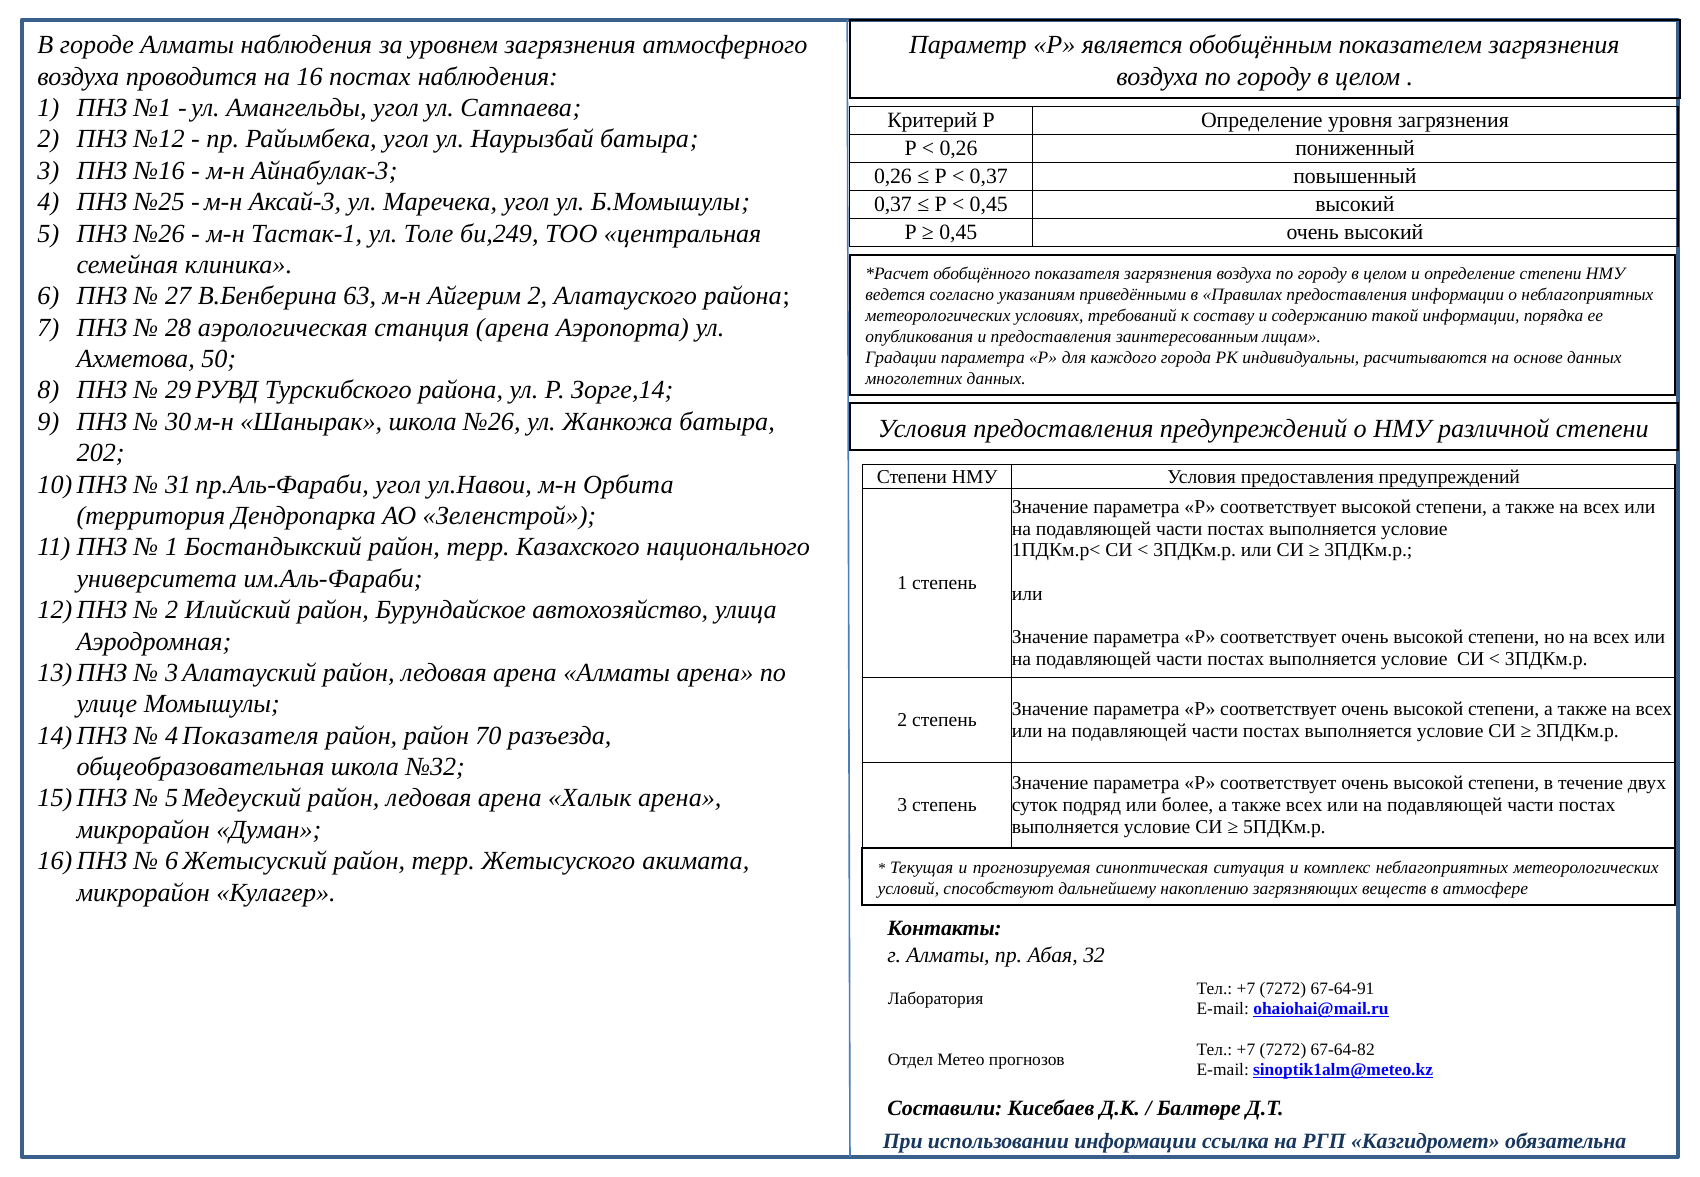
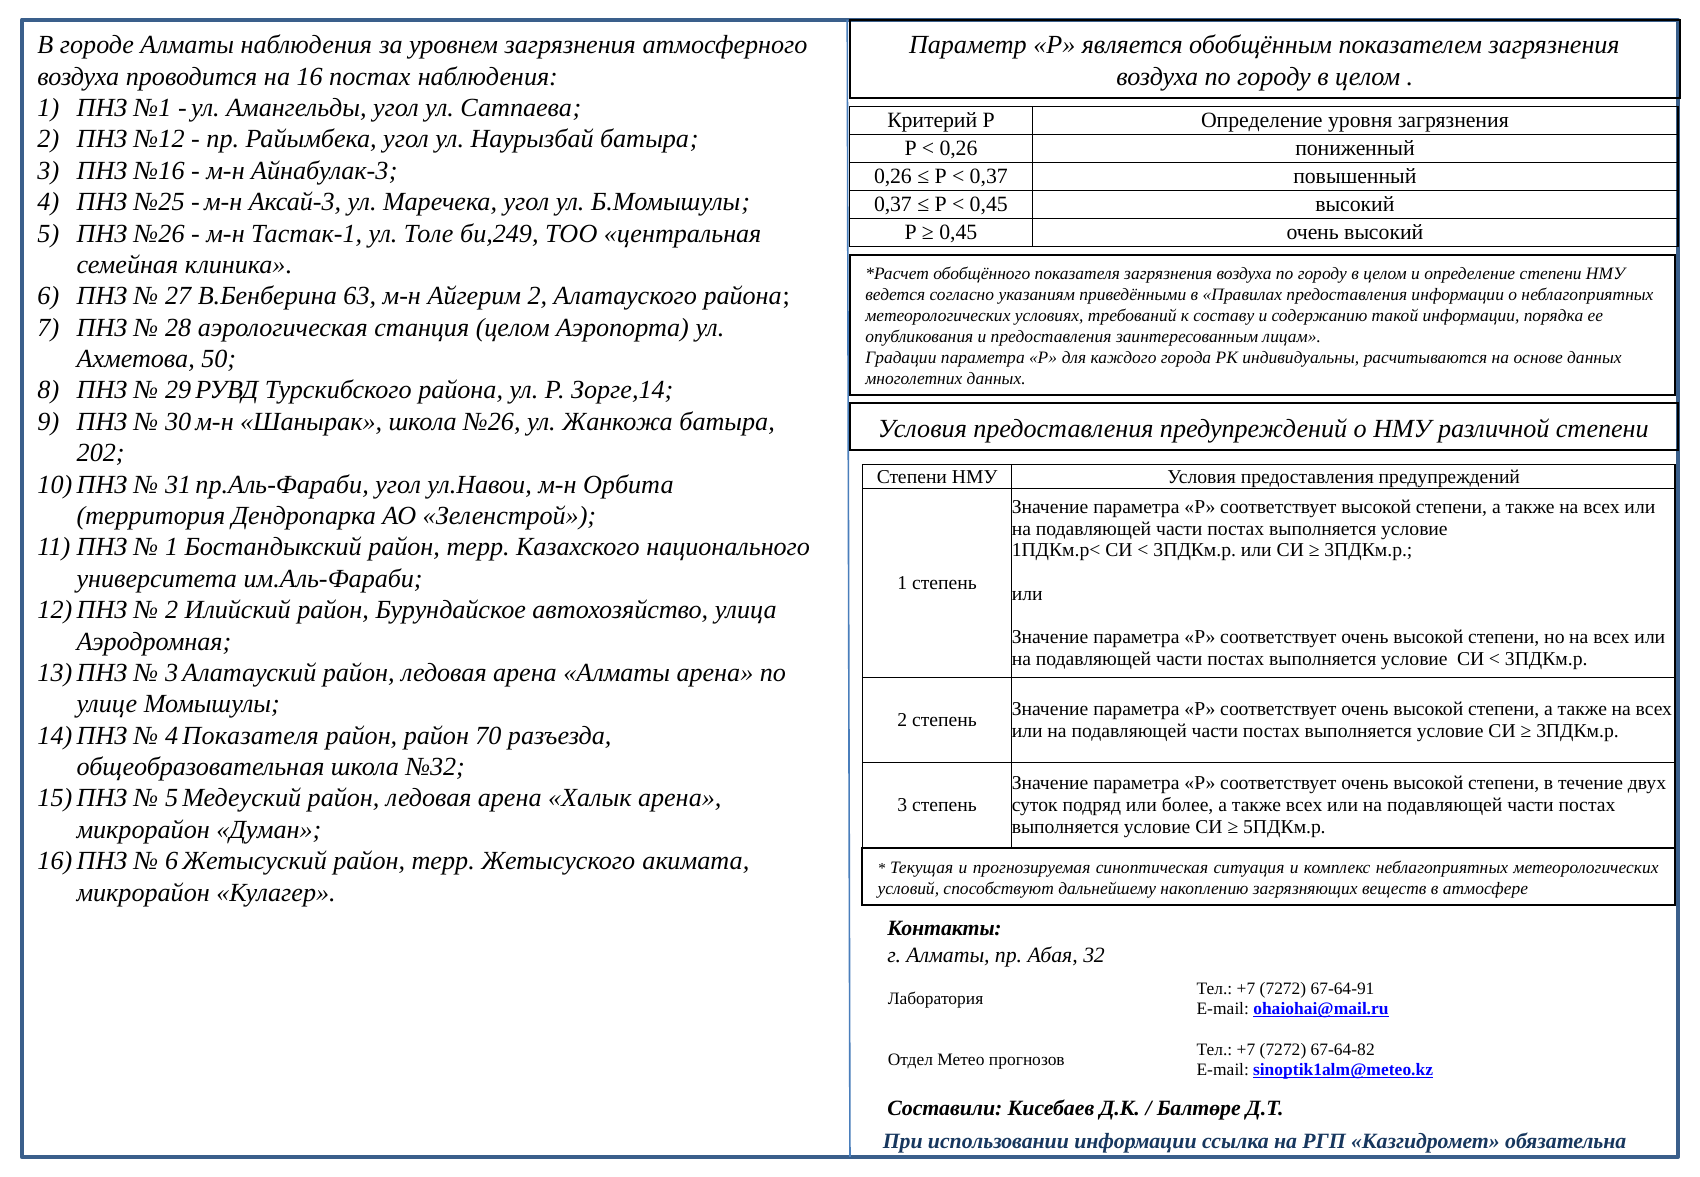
станция арена: арена -> целом
